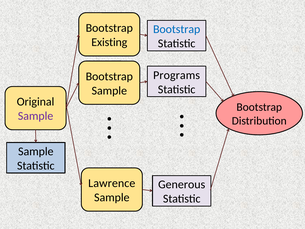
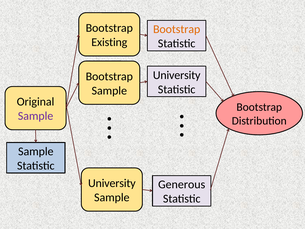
Bootstrap at (177, 29) colour: blue -> orange
Programs at (177, 75): Programs -> University
Lawrence at (112, 183): Lawrence -> University
